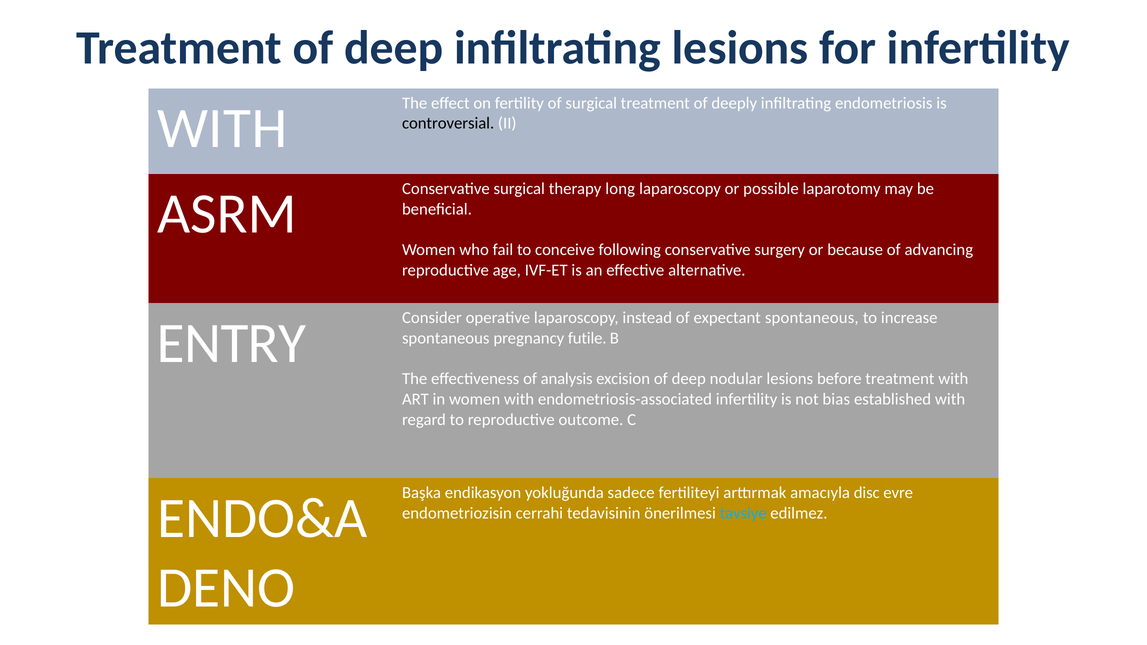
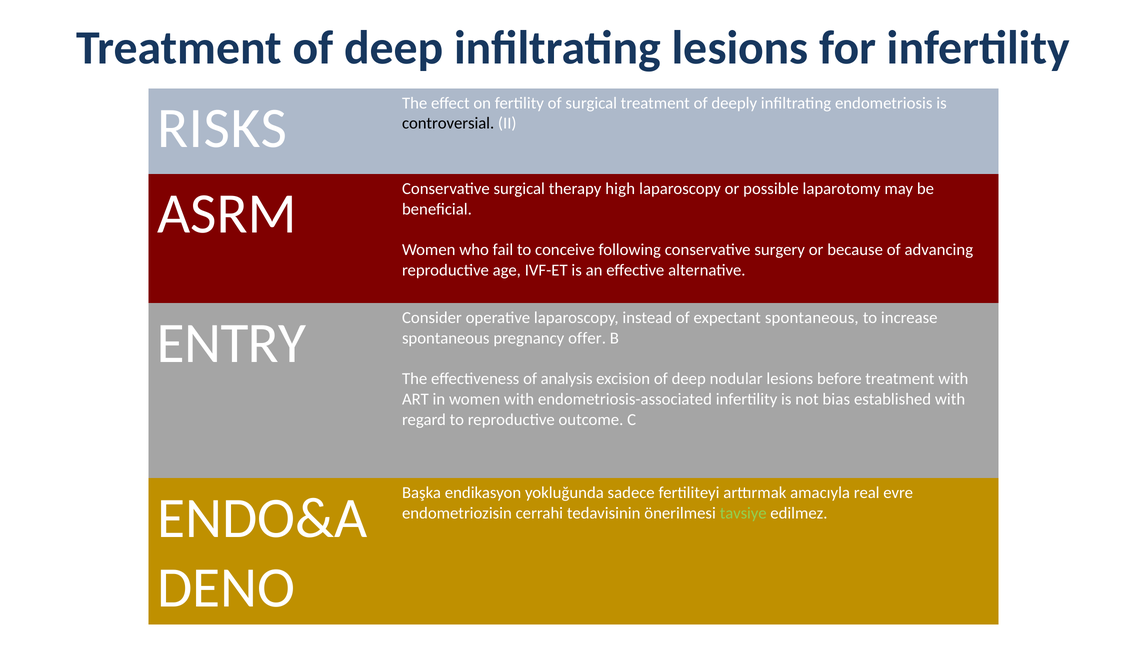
WITH at (222, 128): WITH -> RISKS
long: long -> high
futile: futile -> offer
disc: disc -> real
tavsiye colour: light blue -> light green
